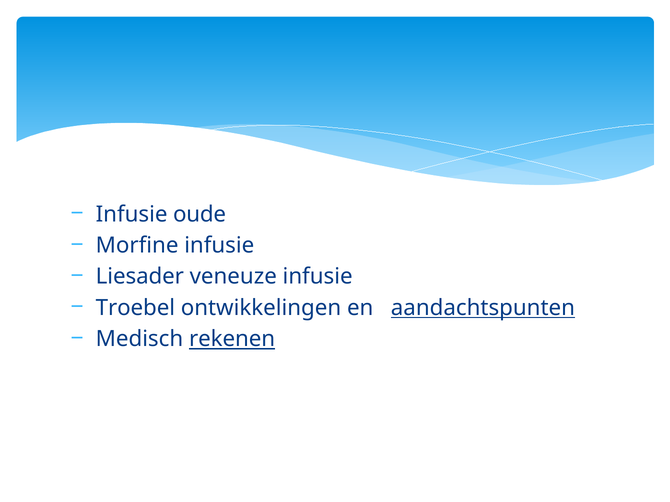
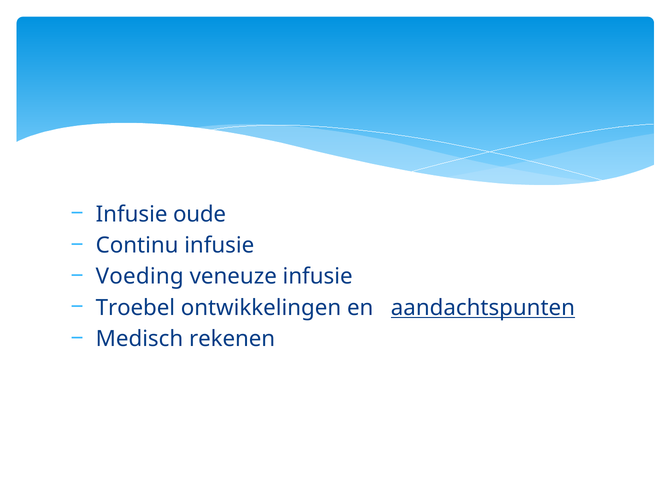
Morfine: Morfine -> Continu
Liesader: Liesader -> Voeding
rekenen underline: present -> none
